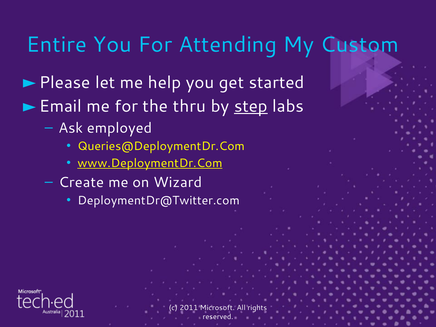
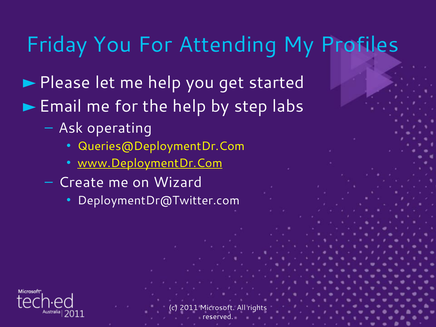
Entire: Entire -> Friday
Custom: Custom -> Profiles
the thru: thru -> help
step underline: present -> none
employed: employed -> operating
